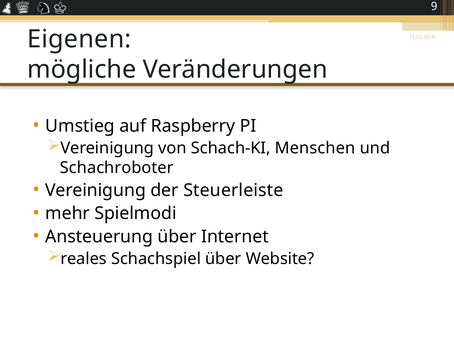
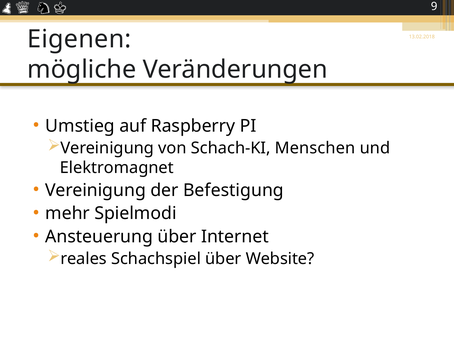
Schachroboter: Schachroboter -> Elektromagnet
Steuerleiste: Steuerleiste -> Befestigung
